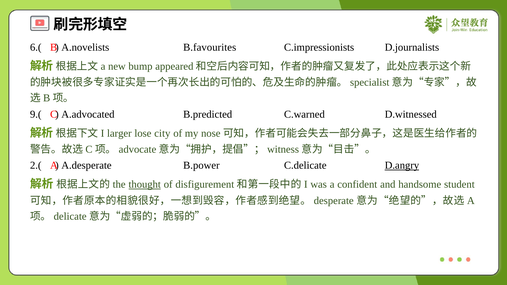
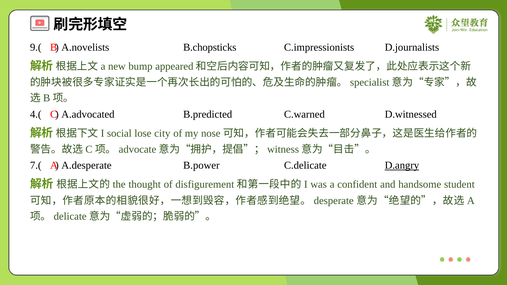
6.(: 6.( -> 9.(
B.favourites: B.favourites -> B.chopsticks
9.(: 9.( -> 4.(
larger: larger -> social
2.(: 2.( -> 7.(
thought underline: present -> none
